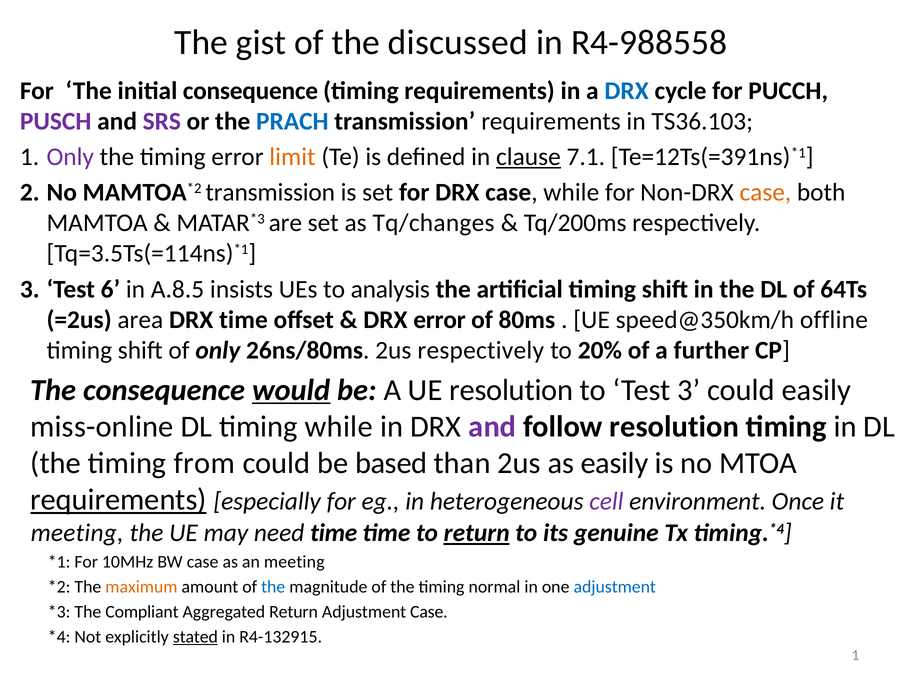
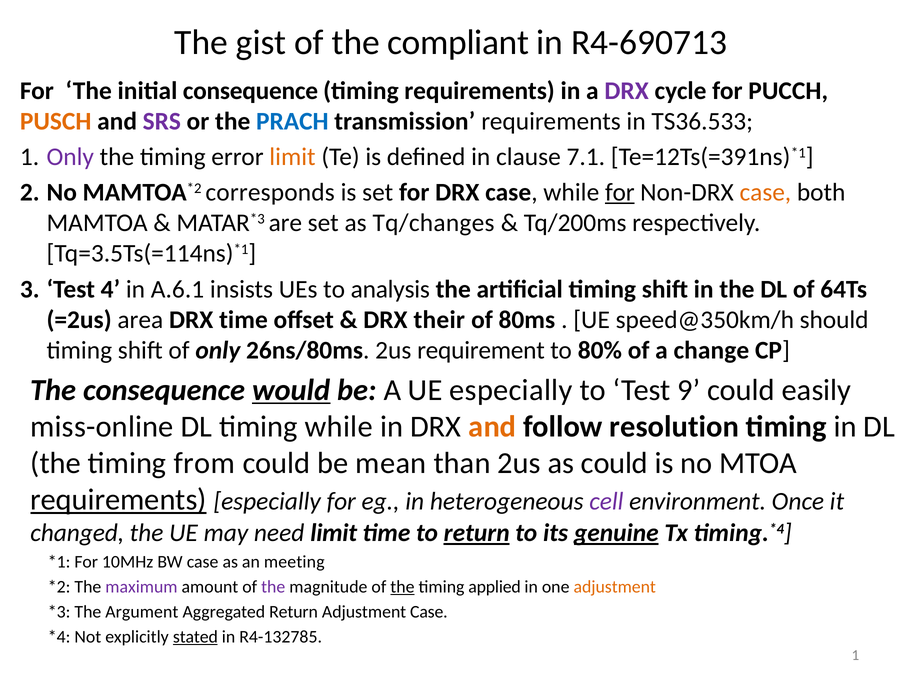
discussed: discussed -> compliant
R4-988558: R4-988558 -> R4-690713
DRX at (627, 91) colour: blue -> purple
PUSCH colour: purple -> orange
TS36.103: TS36.103 -> TS36.533
clause underline: present -> none
transmission at (270, 192): transmission -> corresponds
for at (620, 192) underline: none -> present
6: 6 -> 4
A.8.5: A.8.5 -> A.6.1
DRX error: error -> their
offline: offline -> should
2us respectively: respectively -> requirement
20%: 20% -> 80%
further: further -> change
UE resolution: resolution -> especially
Test 3: 3 -> 9
and at (492, 426) colour: purple -> orange
based: based -> mean
as easily: easily -> could
meeting at (77, 533): meeting -> changed
need time: time -> limit
genuine underline: none -> present
maximum colour: orange -> purple
the at (273, 587) colour: blue -> purple
the at (402, 587) underline: none -> present
normal: normal -> applied
adjustment at (615, 587) colour: blue -> orange
Compliant: Compliant -> Argument
R4-132915: R4-132915 -> R4-132785
